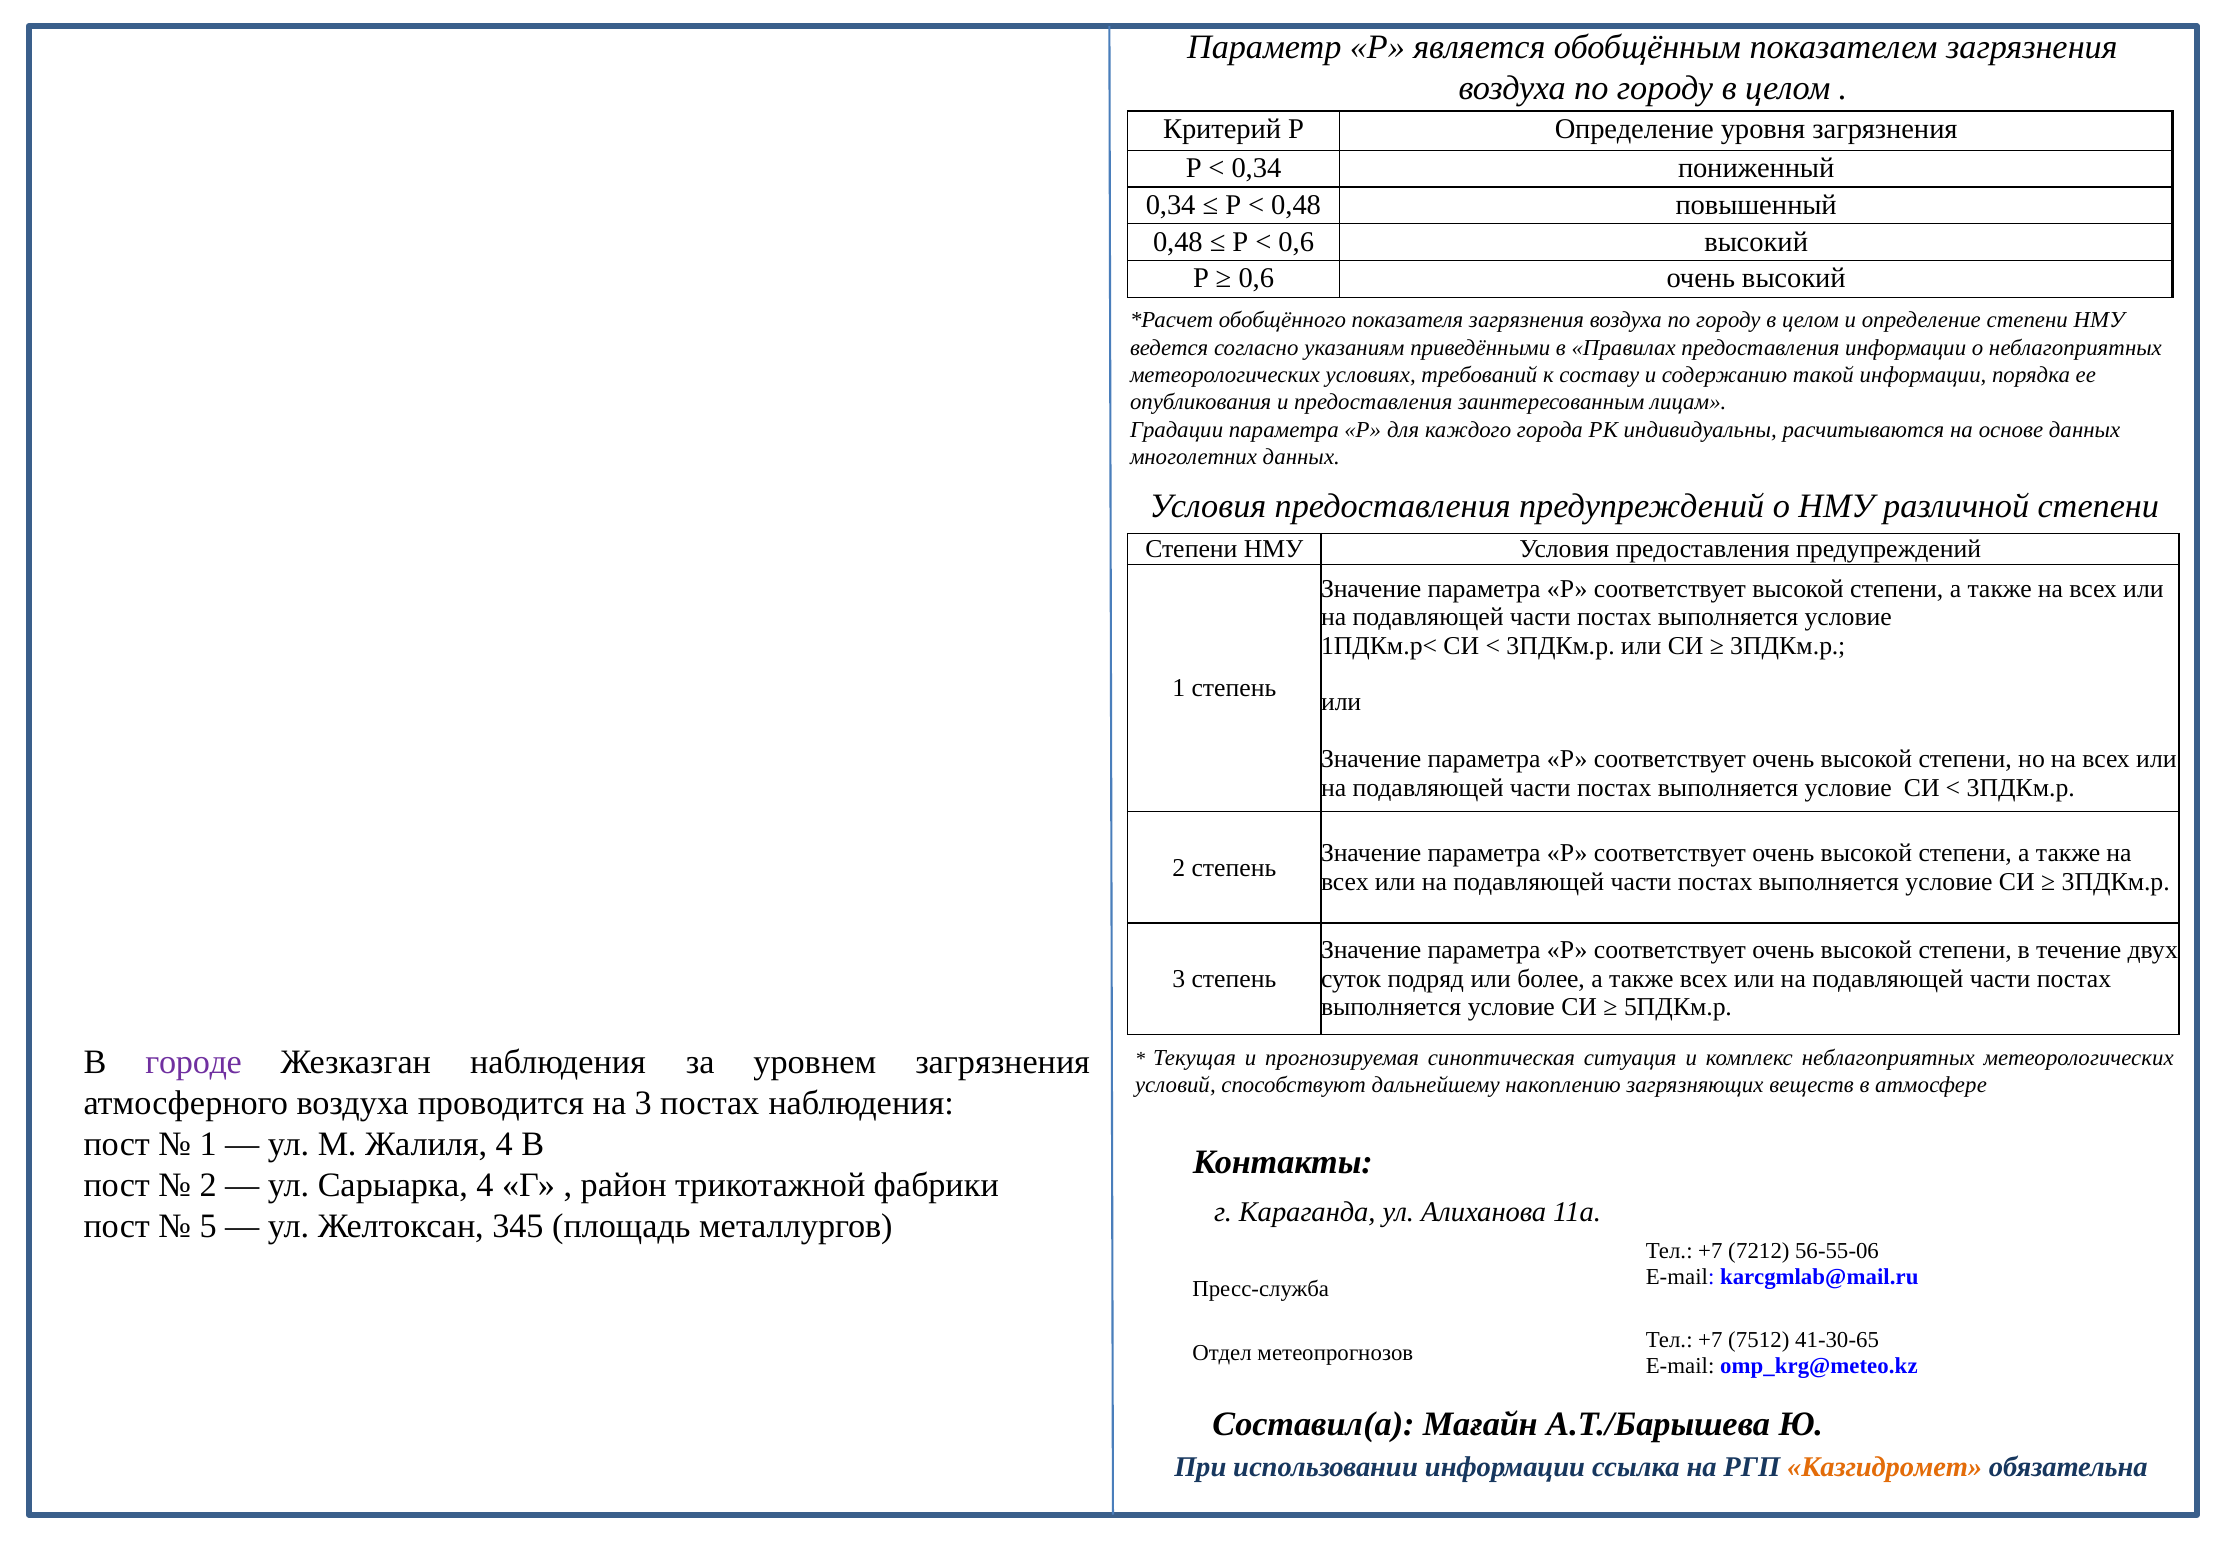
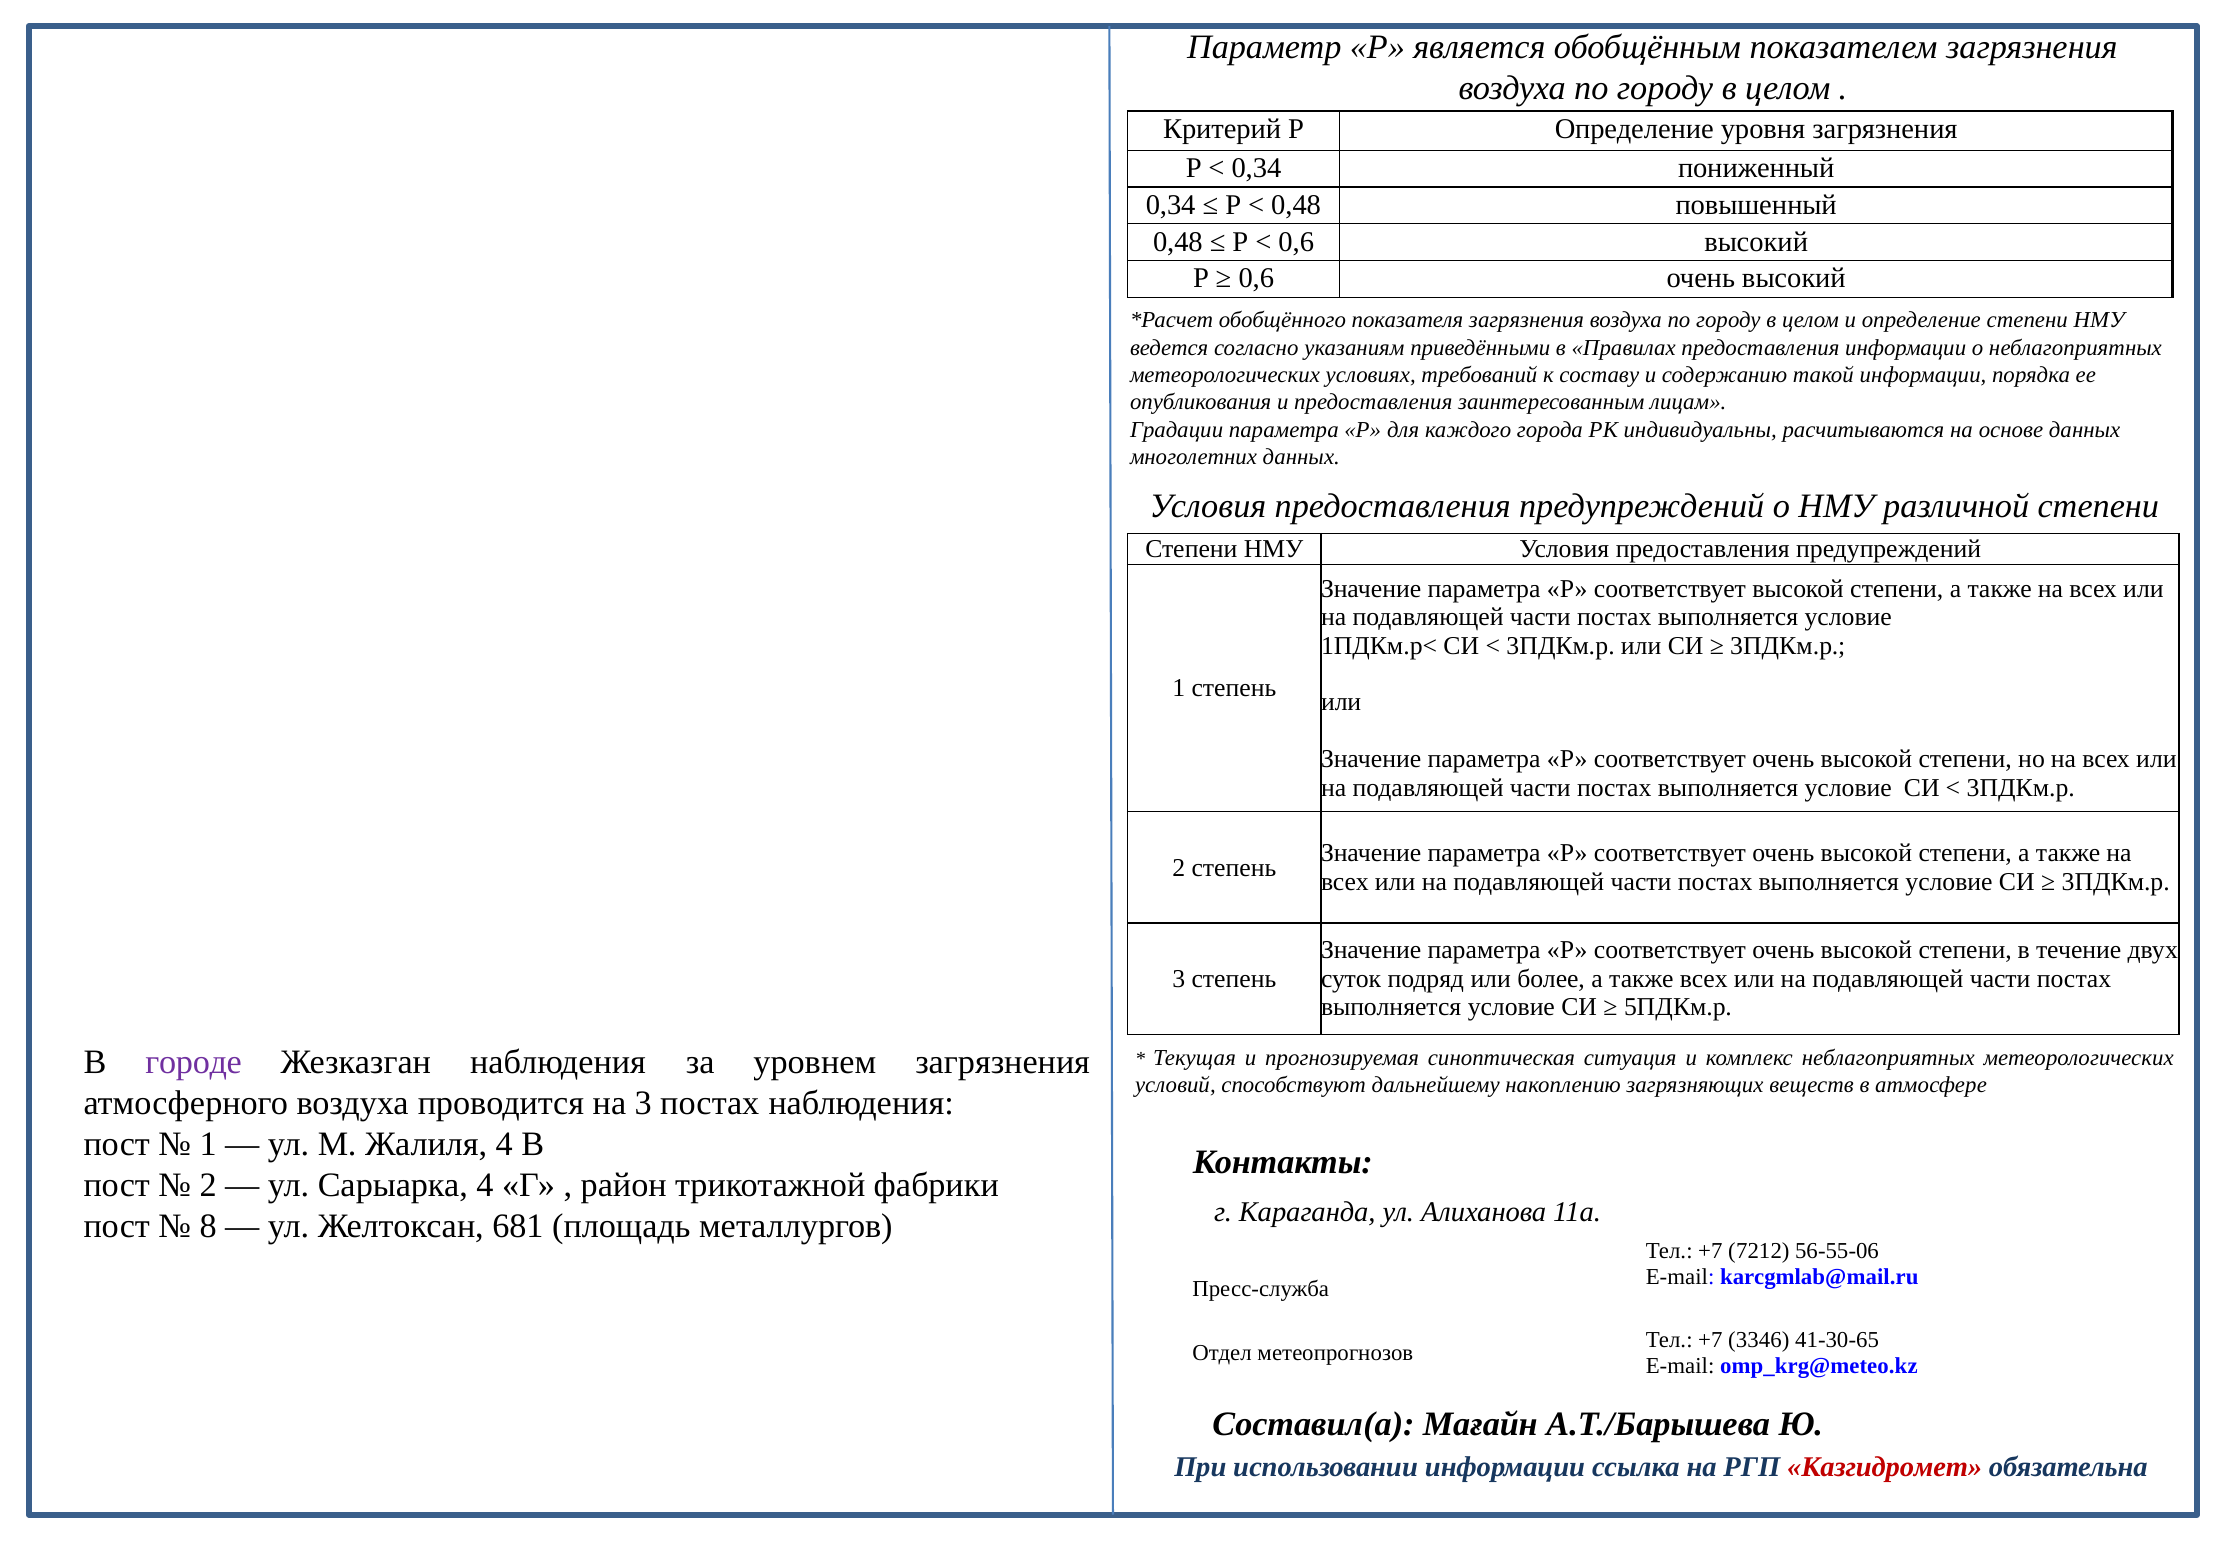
5: 5 -> 8
345: 345 -> 681
7512: 7512 -> 3346
Казгидромет colour: orange -> red
